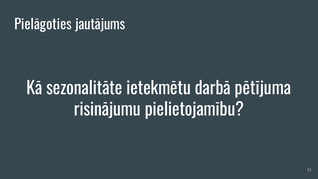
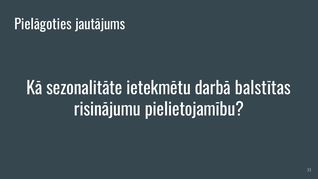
pētījuma: pētījuma -> balstītas
